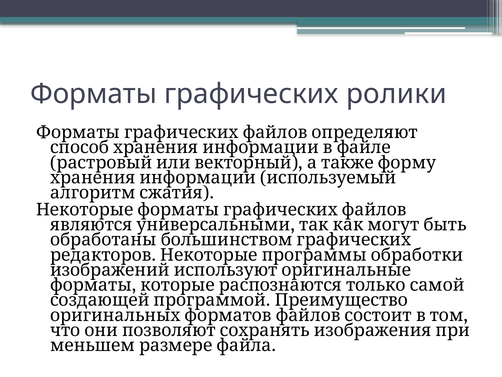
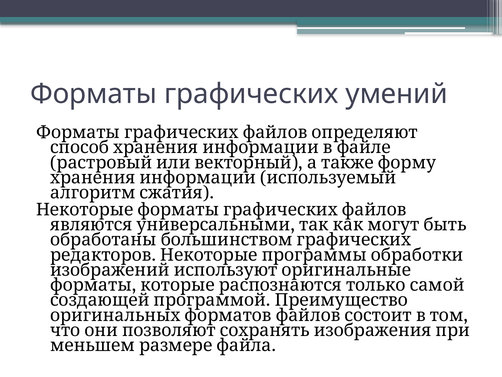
ролики: ролики -> умений
